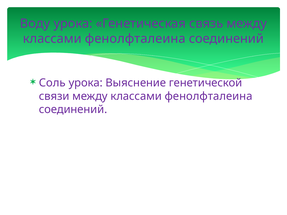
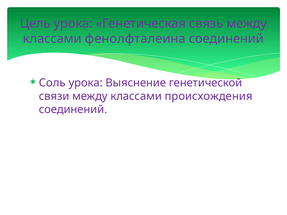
Воду: Воду -> Цель
связи между классами фенолфталеина: фенолфталеина -> происхождения
